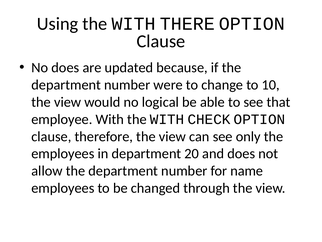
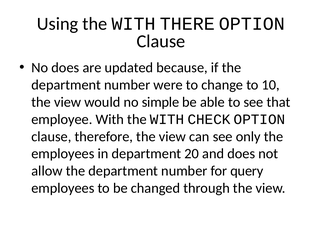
logical: logical -> simple
name: name -> query
